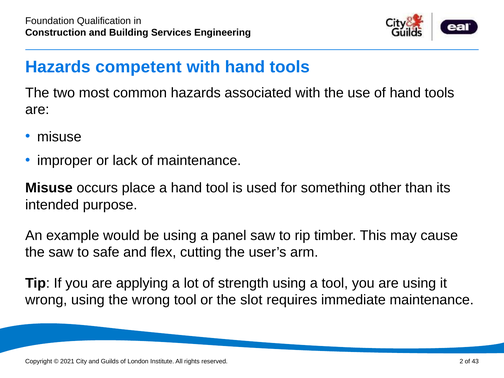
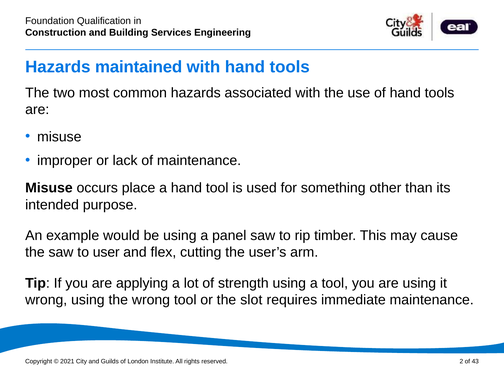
competent: competent -> maintained
safe: safe -> user
